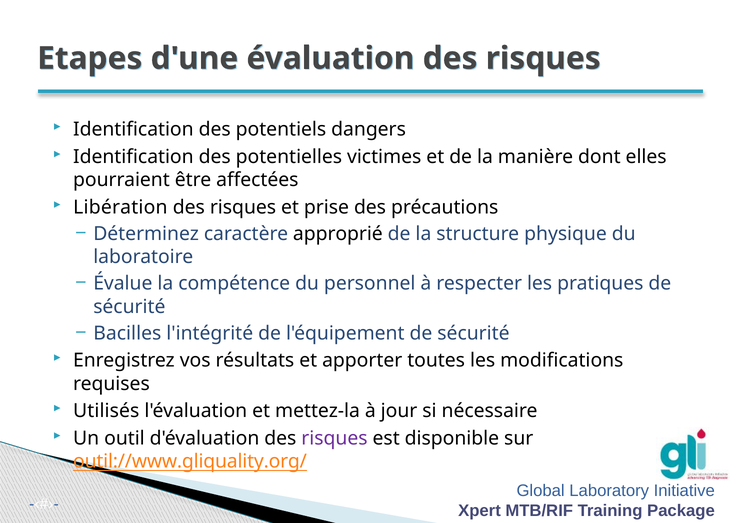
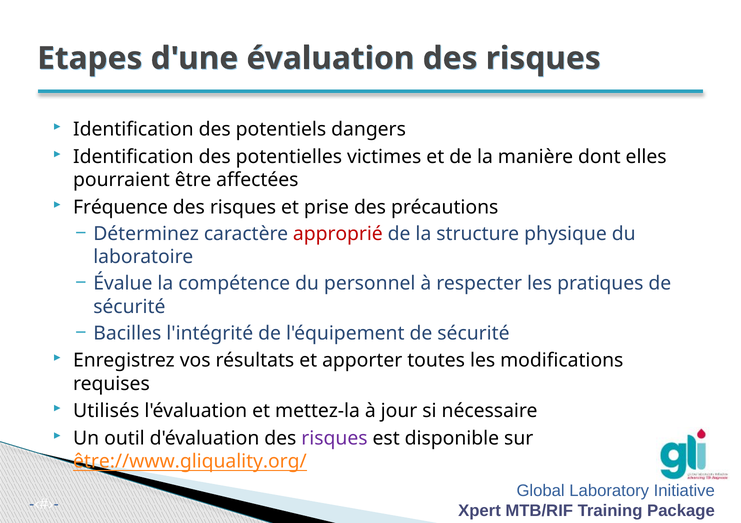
Libération: Libération -> Fréquence
approprié colour: black -> red
outil://www.gliquality.org/: outil://www.gliquality.org/ -> être://www.gliquality.org/
